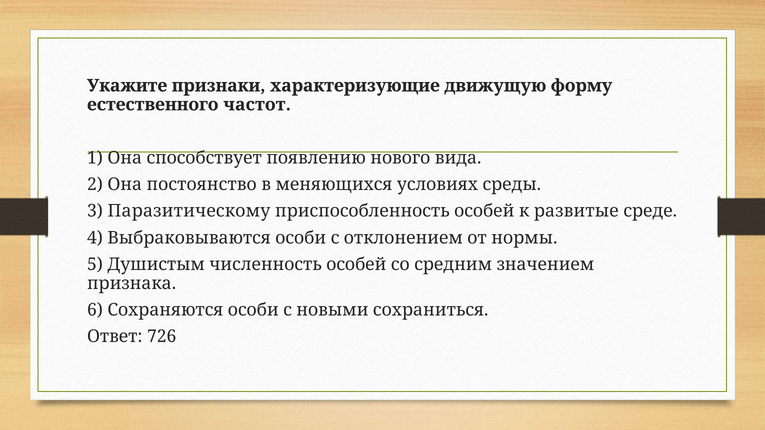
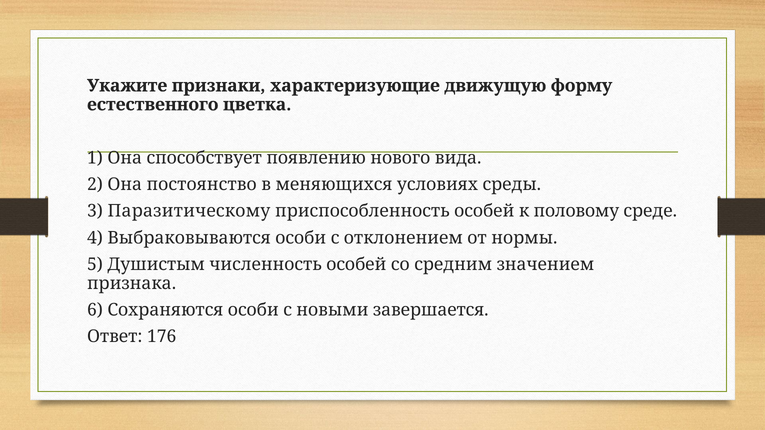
частот: частот -> цветка
развитые: развитые -> половому
сохраниться: сохраниться -> завершается
726: 726 -> 176
